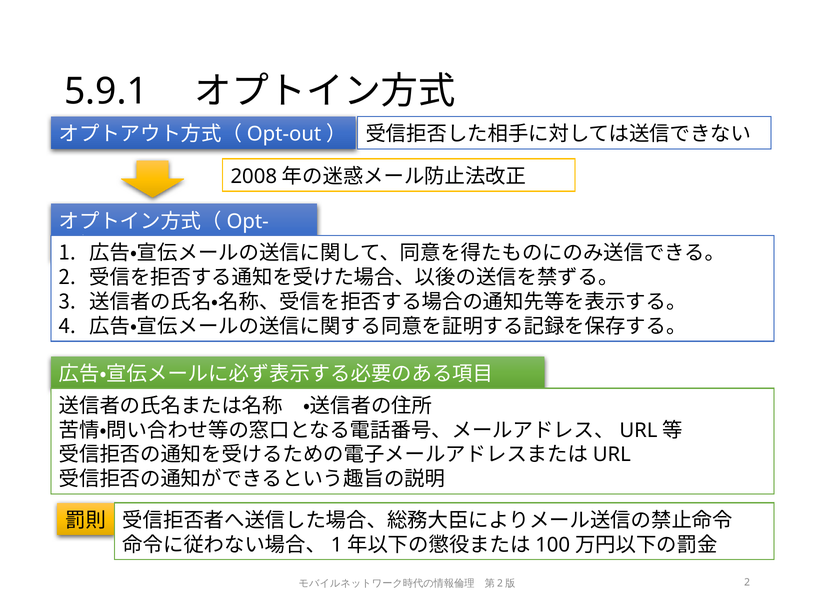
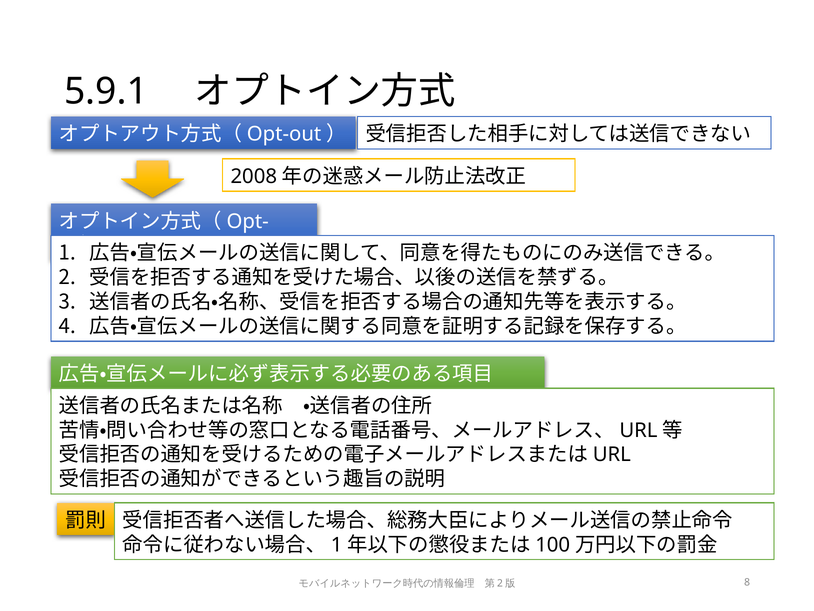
2 at (747, 582): 2 -> 8
